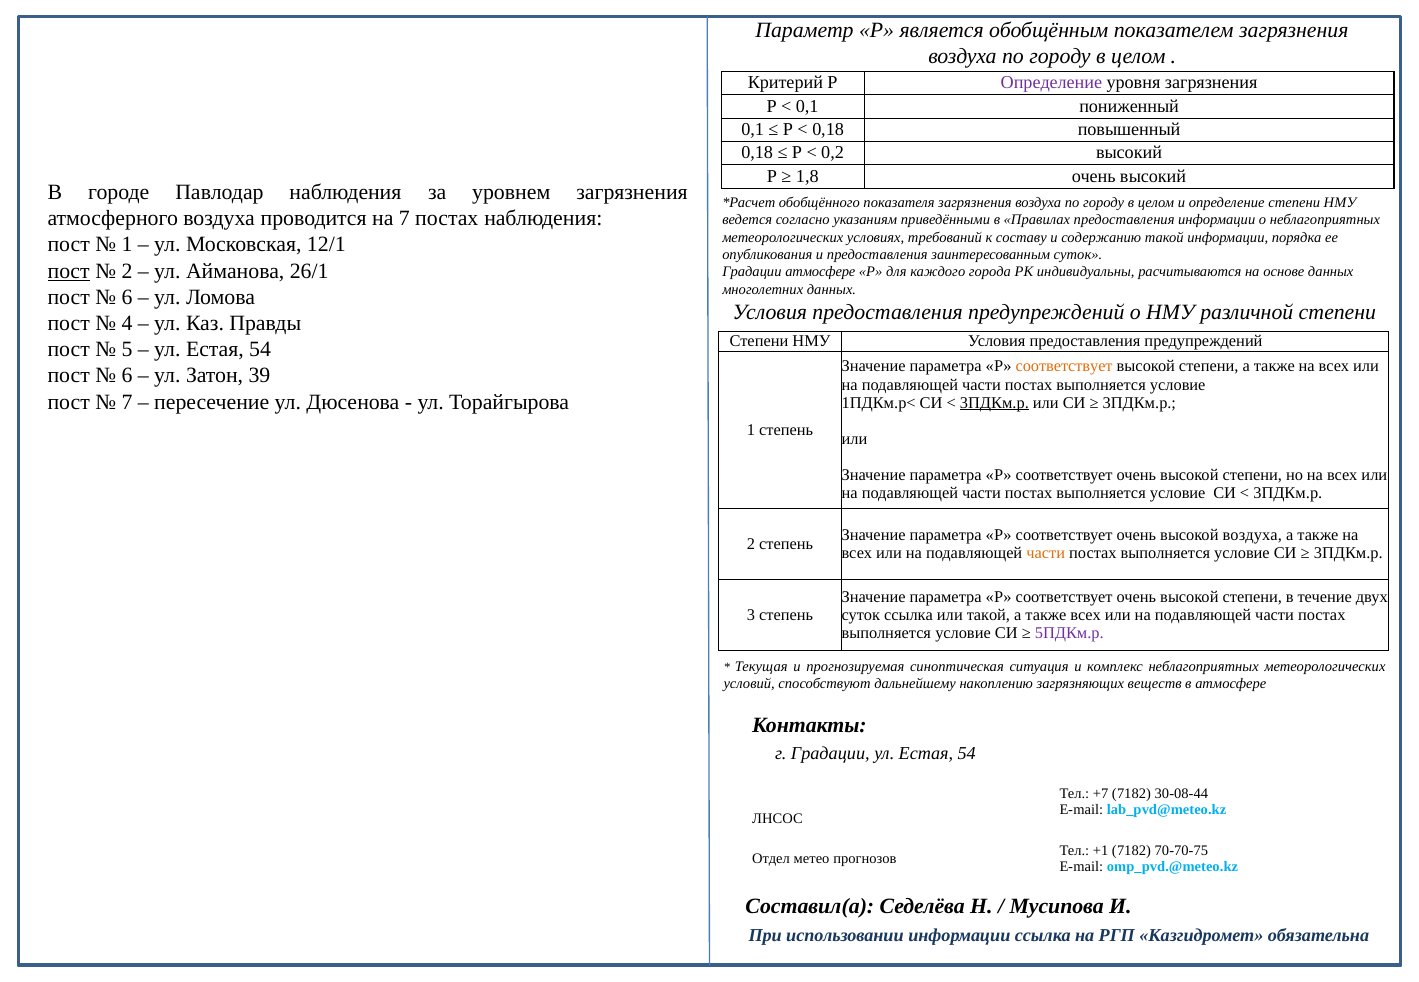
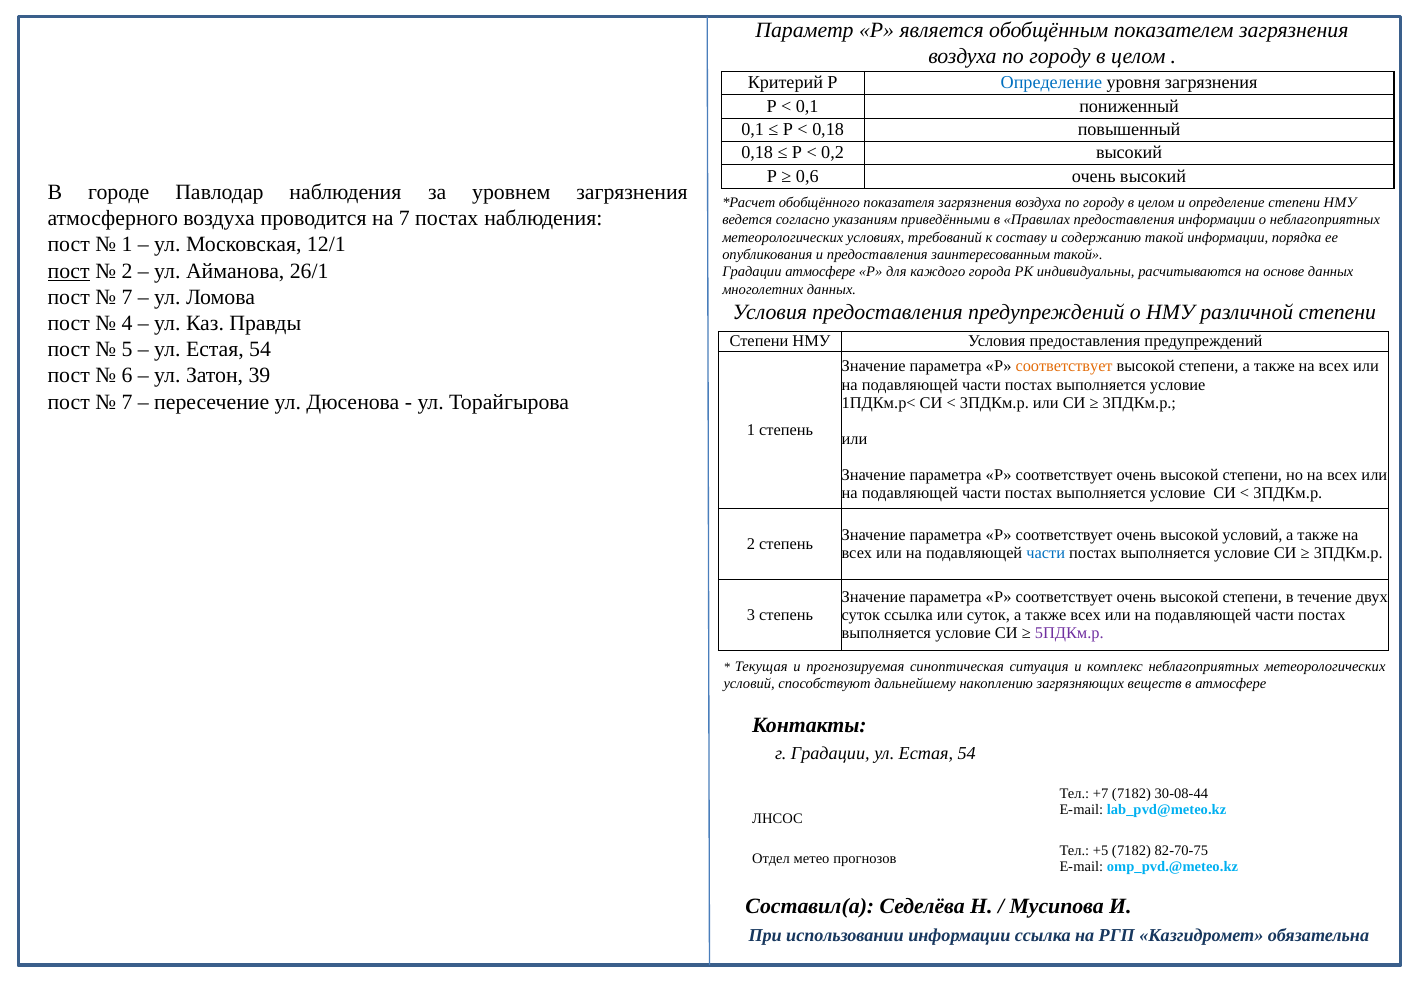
Определение at (1051, 83) colour: purple -> blue
1,8: 1,8 -> 0,6
заинтересованным суток: суток -> такой
6 at (127, 297): 6 -> 7
3ПДКм.р at (994, 403) underline: present -> none
высокой воздуха: воздуха -> условий
части at (1046, 554) colour: orange -> blue
или такой: такой -> суток
+1: +1 -> +5
70-70-75: 70-70-75 -> 82-70-75
